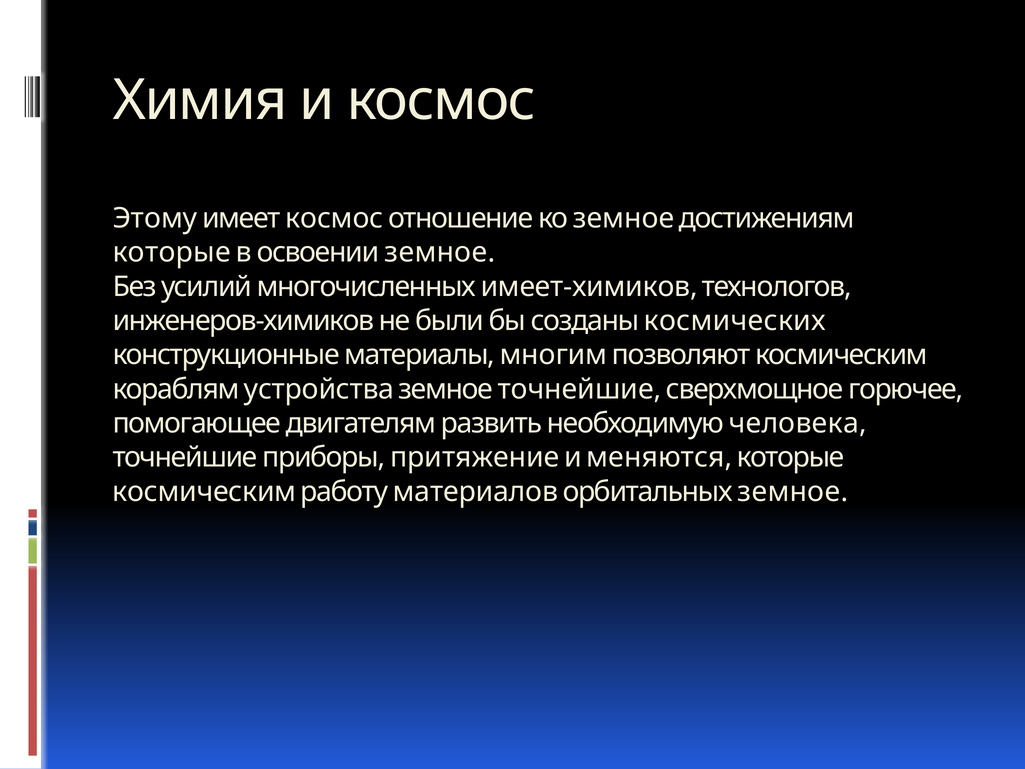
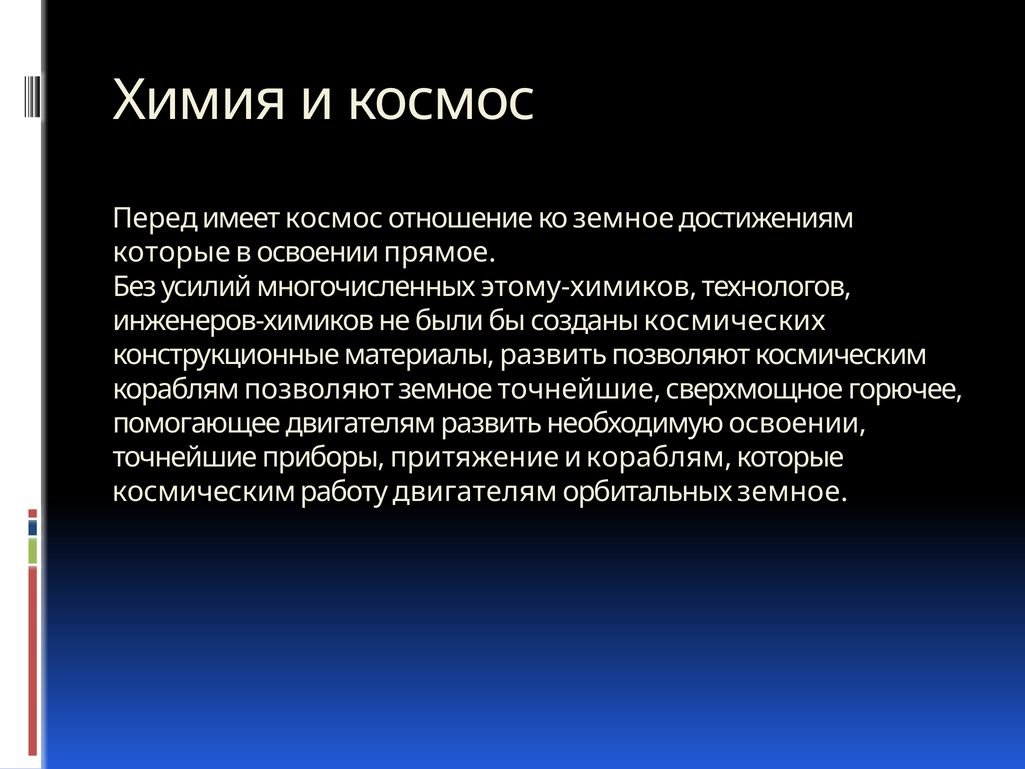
Этому: Этому -> Перед
освоении земное: земное -> прямое
имеет-химиков: имеет-химиков -> этому-химиков
материалы многим: многим -> развить
кораблям устройства: устройства -> позволяют
необходимую человека: человека -> освоении
и меняются: меняются -> кораблям
работу материалов: материалов -> двигателям
